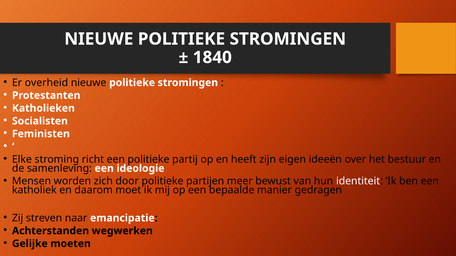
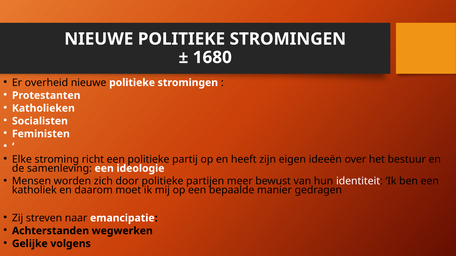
1840: 1840 -> 1680
moeten: moeten -> volgens
